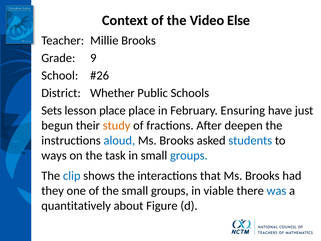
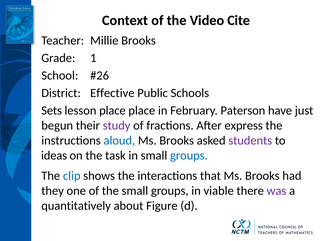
Else: Else -> Cite
9: 9 -> 1
Whether: Whether -> Effective
Ensuring: Ensuring -> Paterson
study colour: orange -> purple
deepen: deepen -> express
students colour: blue -> purple
ways: ways -> ideas
was colour: blue -> purple
